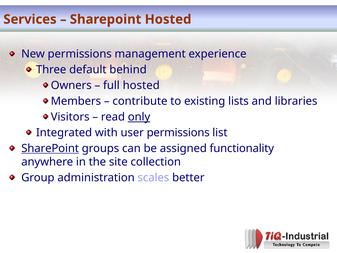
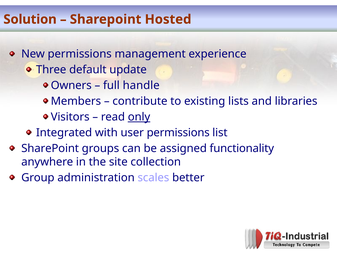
Services: Services -> Solution
behind: behind -> update
full hosted: hosted -> handle
SharePoint at (50, 148) underline: present -> none
